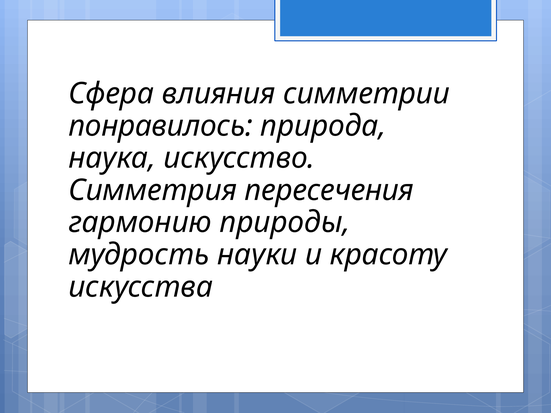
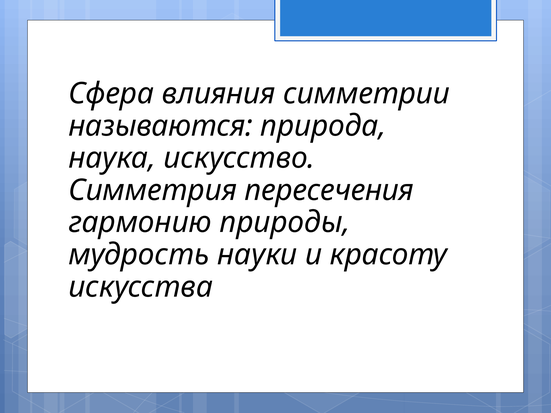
понравилось: понравилось -> называются
